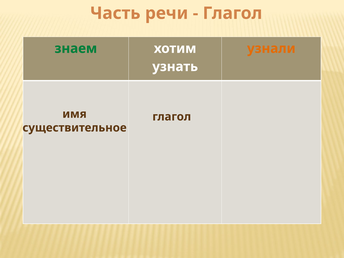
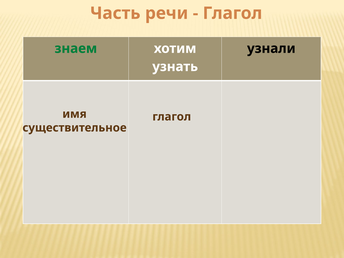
узнали colour: orange -> black
